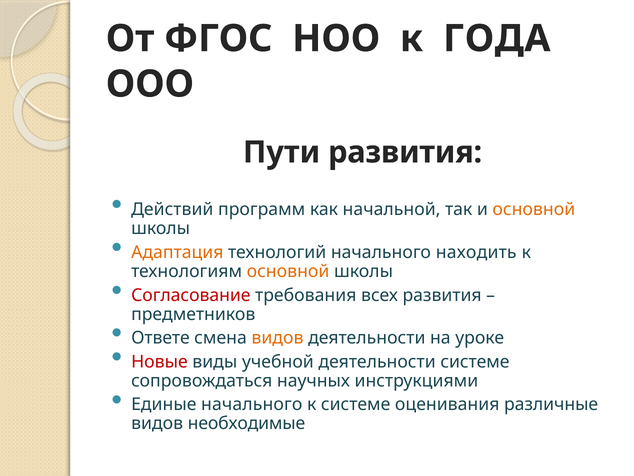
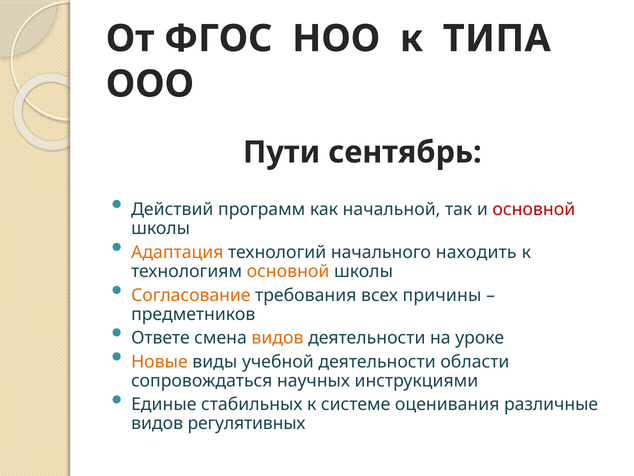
ГОДА: ГОДА -> ТИПА
Пути развития: развития -> сентябрь
основной at (534, 209) colour: orange -> red
Согласование colour: red -> orange
всех развития: развития -> причины
Новые colour: red -> orange
деятельности системе: системе -> области
Единые начального: начального -> стабильных
необходимые: необходимые -> регулятивных
